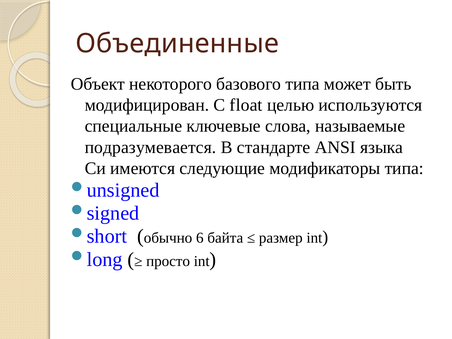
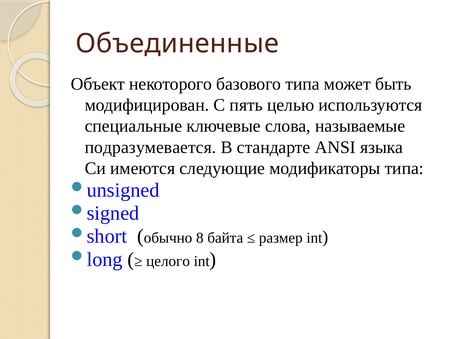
float: float -> пять
6: 6 -> 8
просто: просто -> целого
